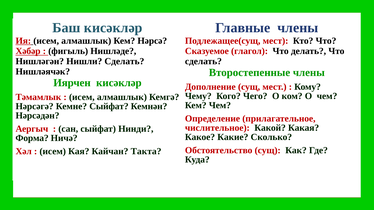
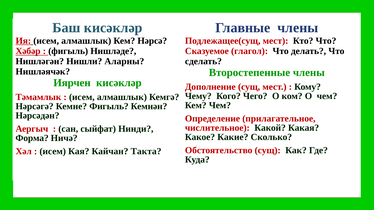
Нишли Сделать: Сделать -> Аларны
Кемне Сыйфат: Сыйфат -> Фигыль
